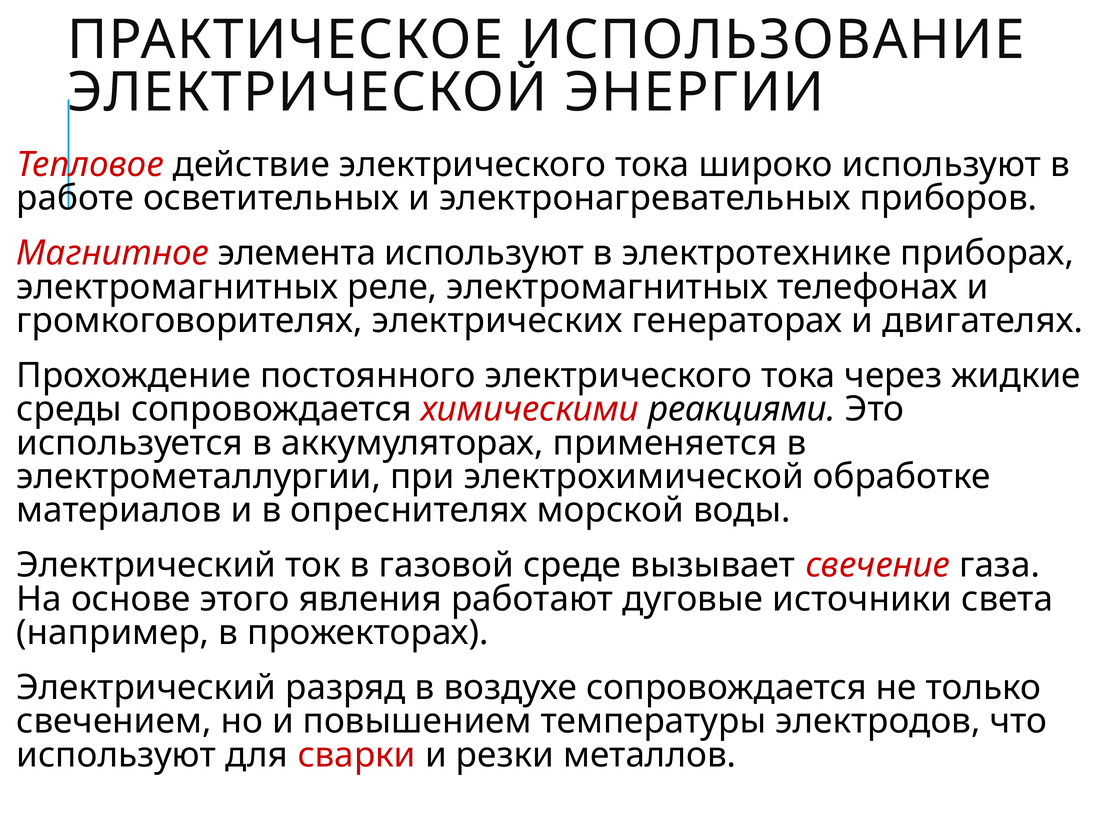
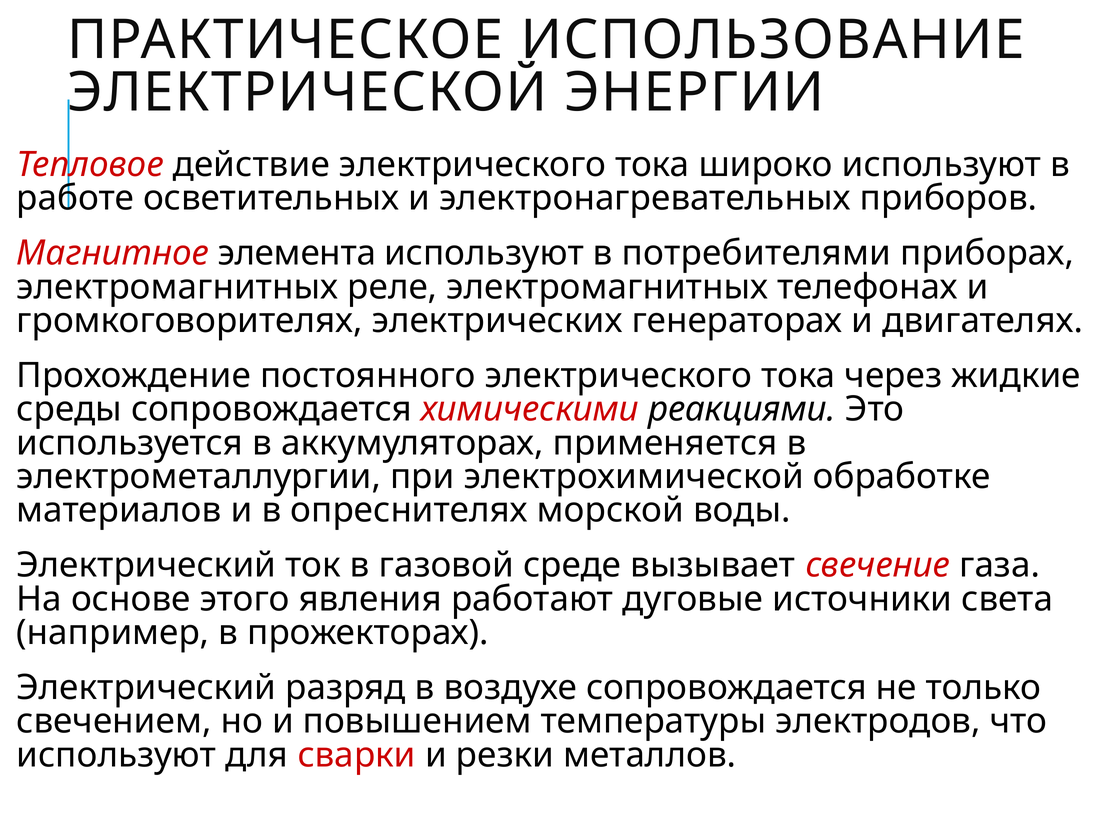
электротехнике: электротехнике -> потребителями
